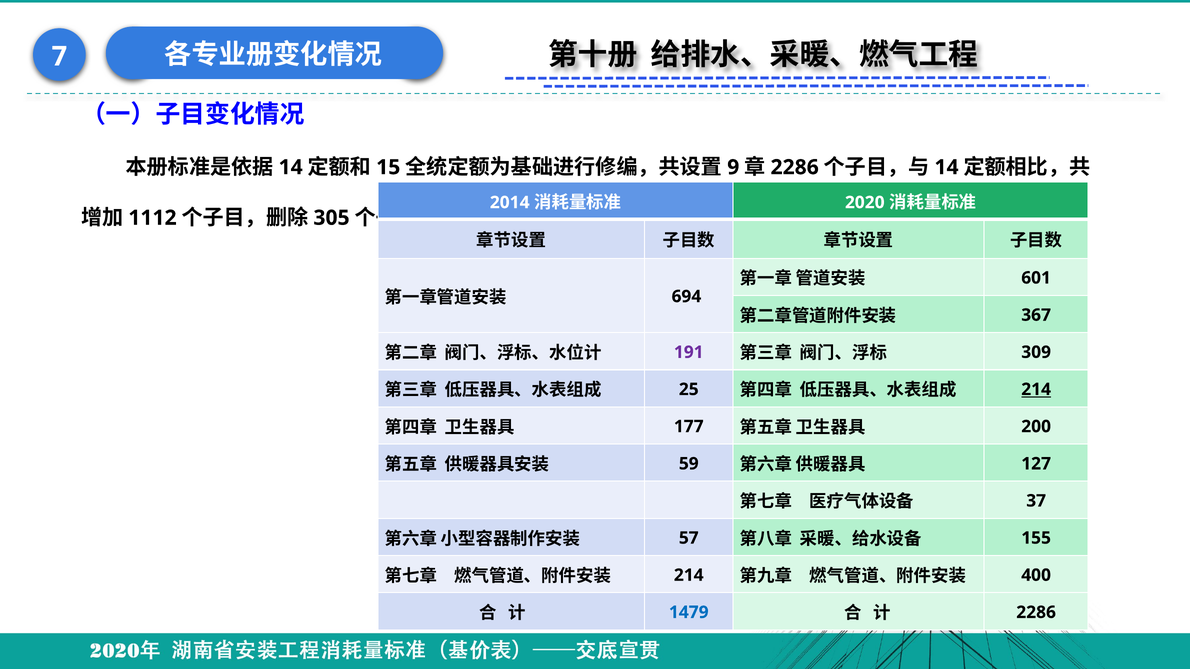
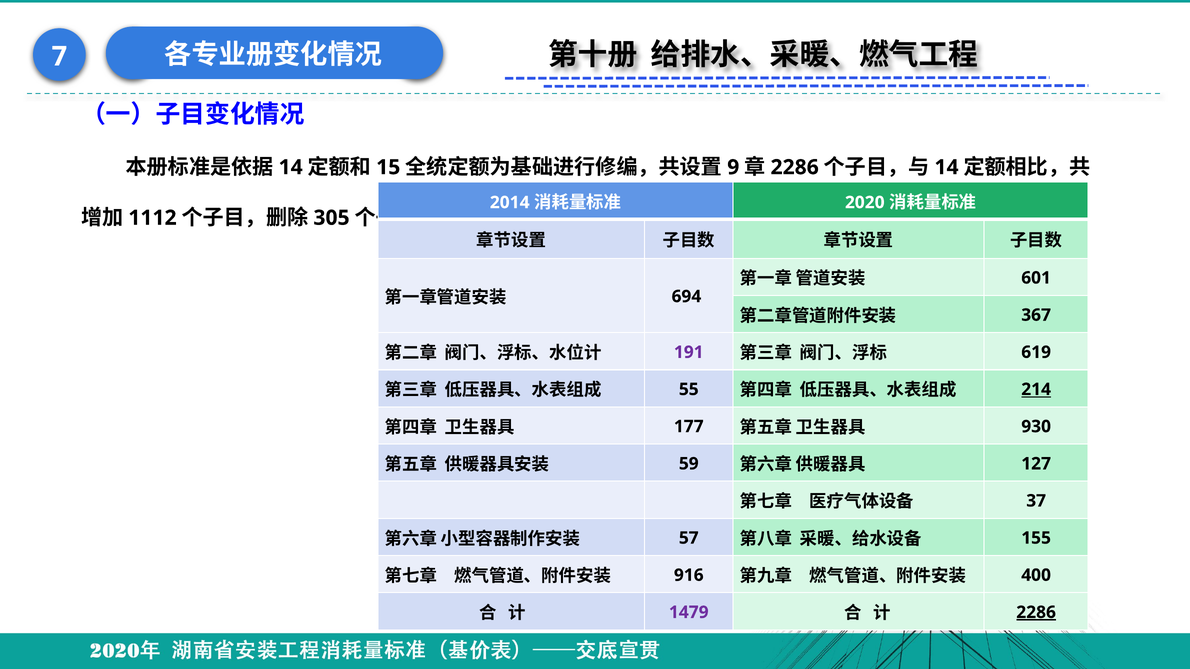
309: 309 -> 619
25: 25 -> 55
200: 200 -> 930
214 at (689, 575): 214 -> 916
1479 colour: blue -> purple
2286 at (1036, 613) underline: none -> present
